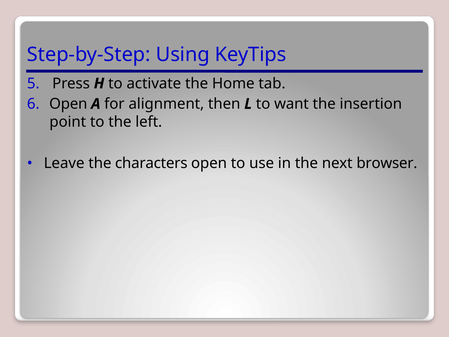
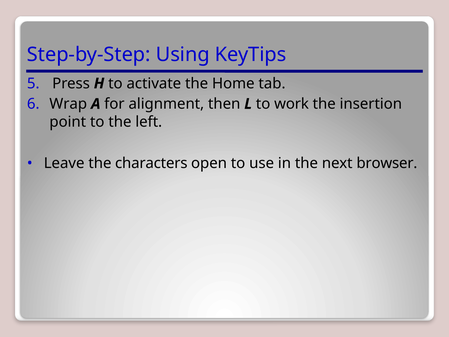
Open at (68, 104): Open -> Wrap
want: want -> work
